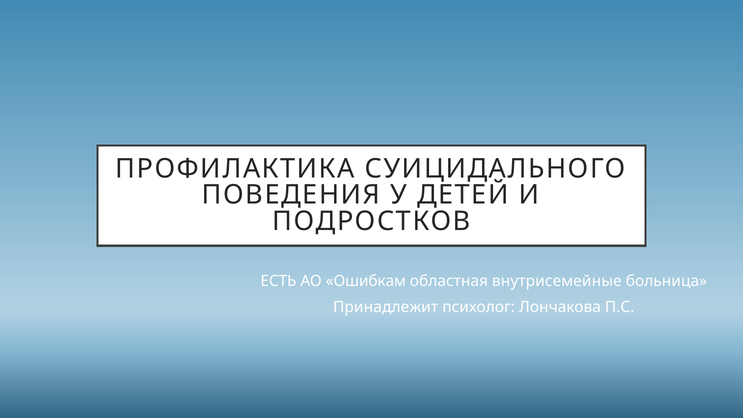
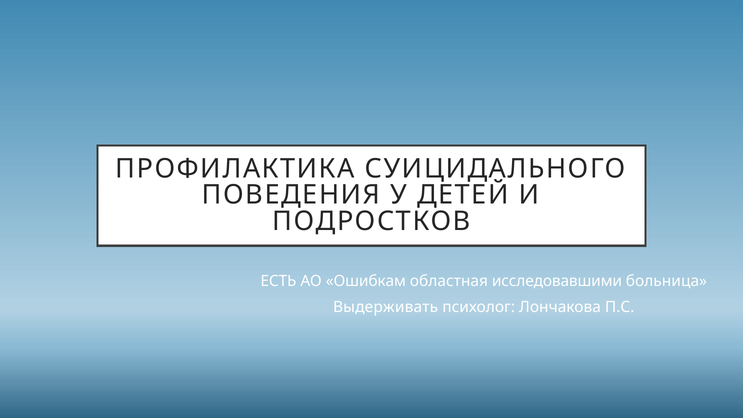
внутрисемейные: внутрисемейные -> исследовавшими
Принадлежит: Принадлежит -> Выдерживать
